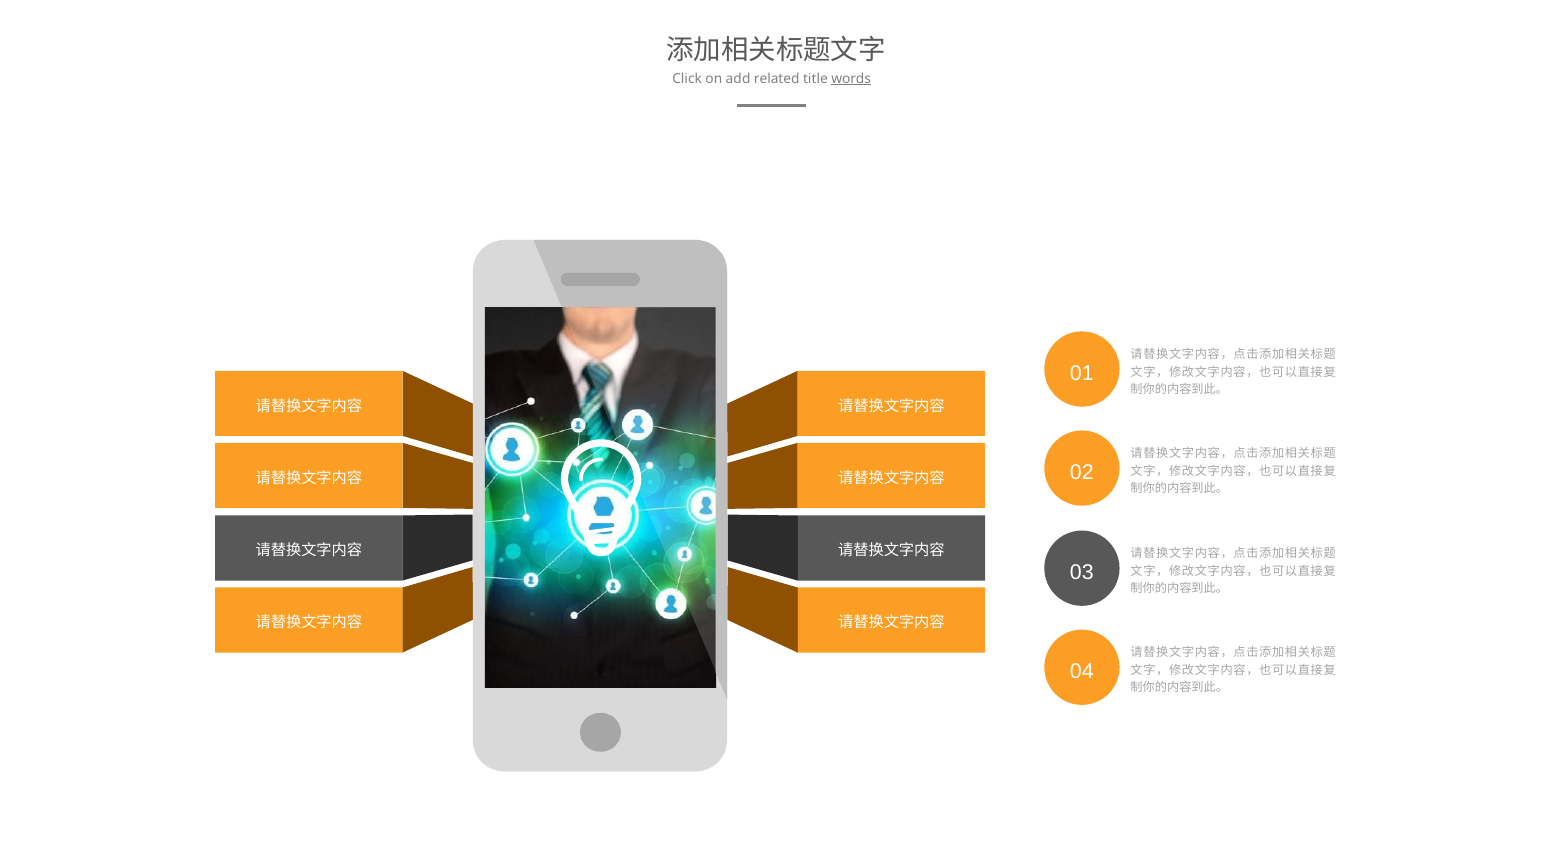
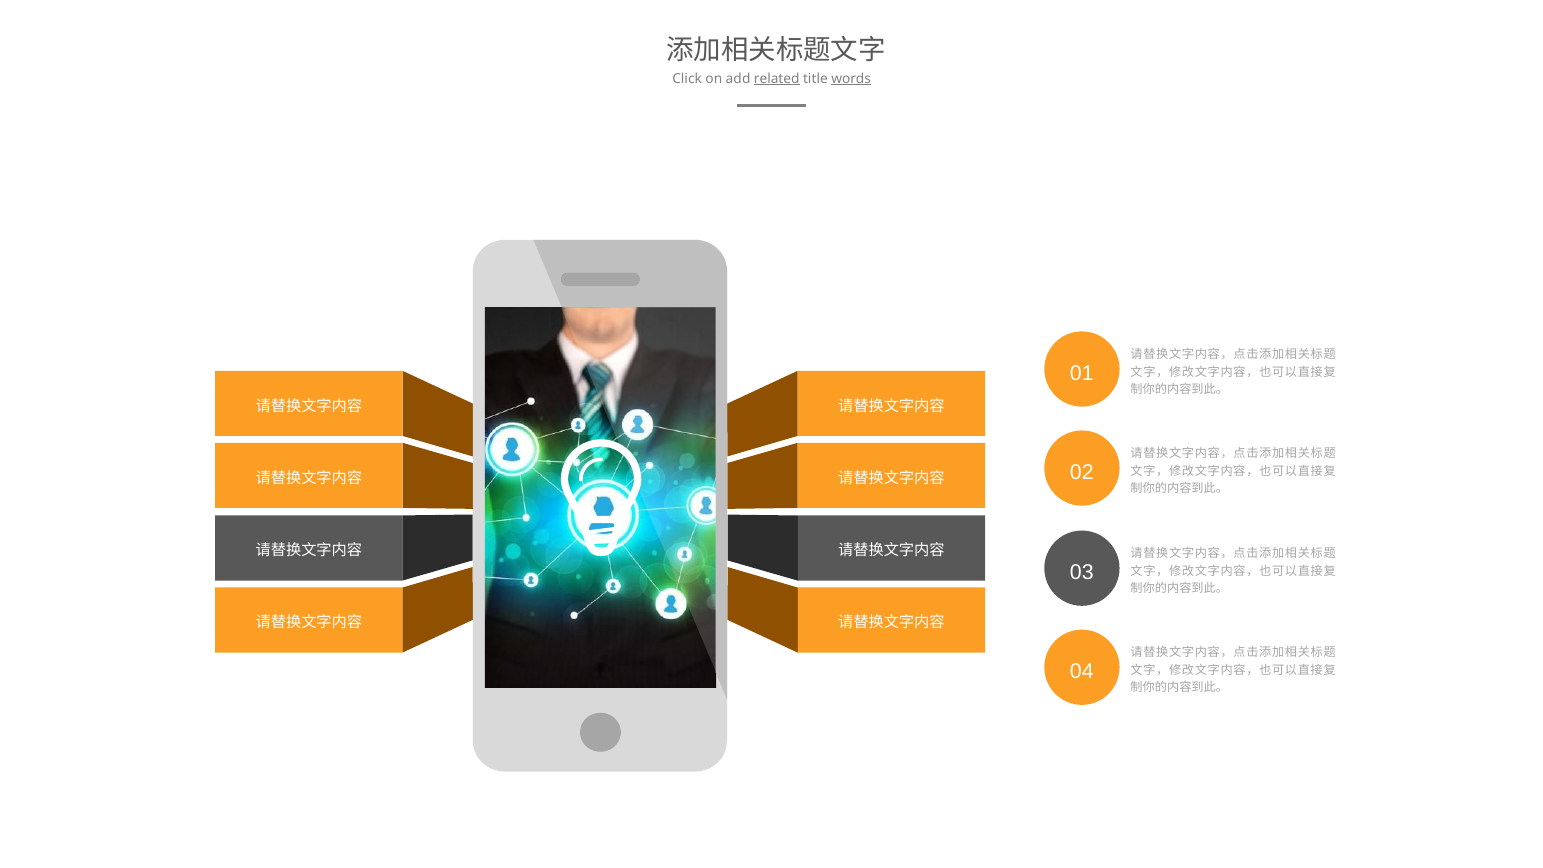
related underline: none -> present
